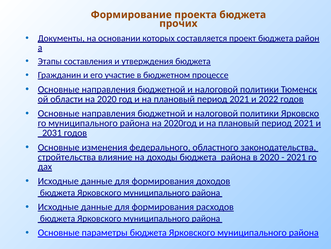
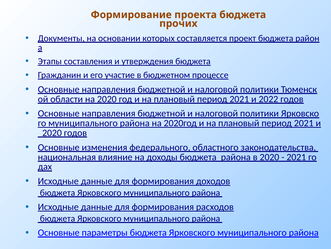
2031 at (52, 133): 2031 -> 2020
стройтельства: стройтельства -> национальная
